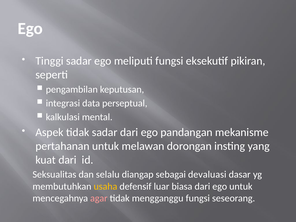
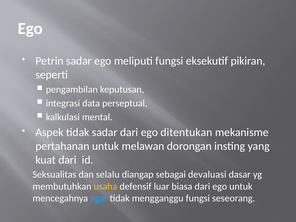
Tinggi: Tinggi -> Petrin
pandangan: pandangan -> ditentukan
agar colour: pink -> light blue
